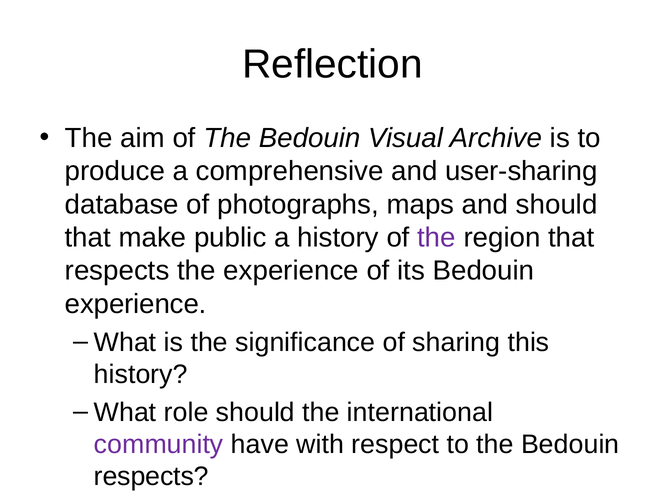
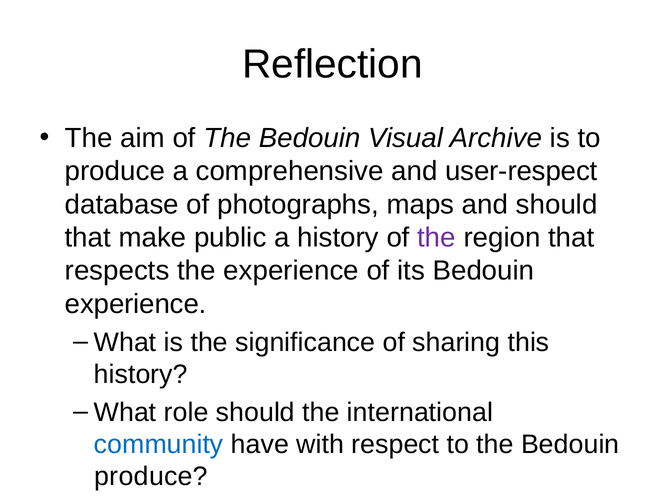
user-sharing: user-sharing -> user-respect
community colour: purple -> blue
respects at (151, 477): respects -> produce
